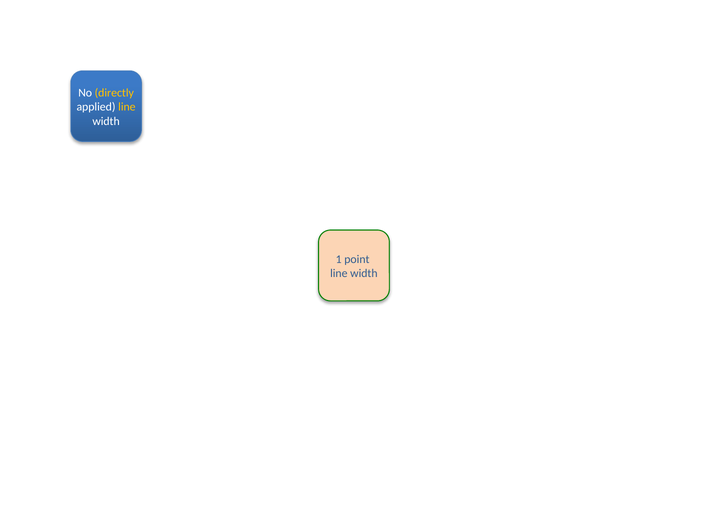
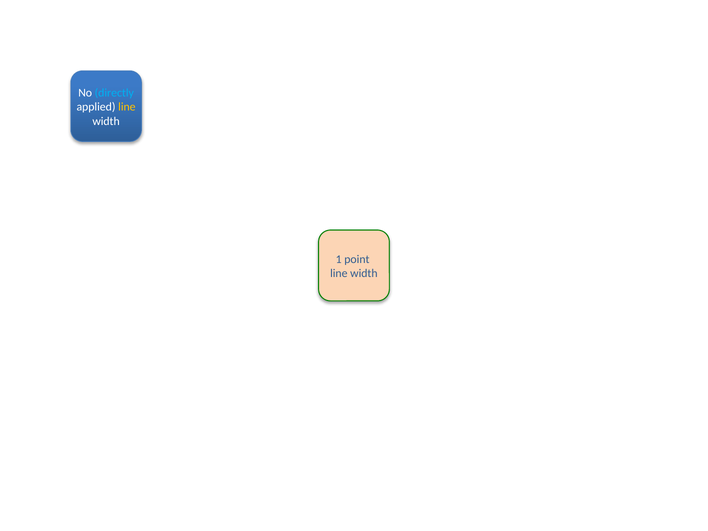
directly colour: yellow -> light blue
